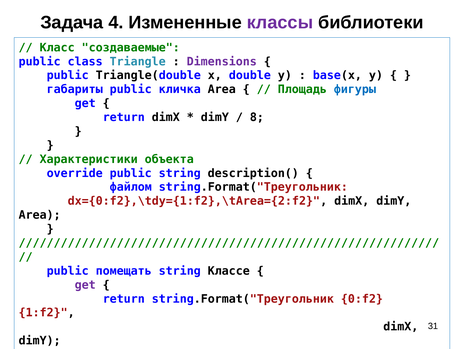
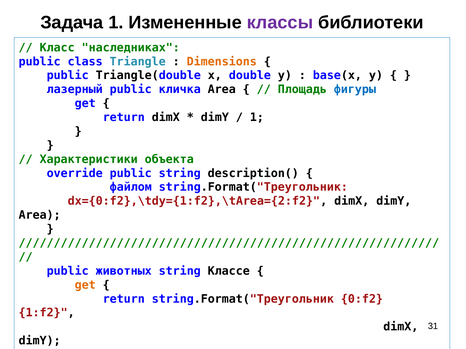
Задача 4: 4 -> 1
создаваемые: создаваемые -> наследниках
Dimensions colour: purple -> orange
габариты: габариты -> лазерный
8 at (257, 118): 8 -> 1
помещать: помещать -> животных
get at (85, 285) colour: purple -> orange
